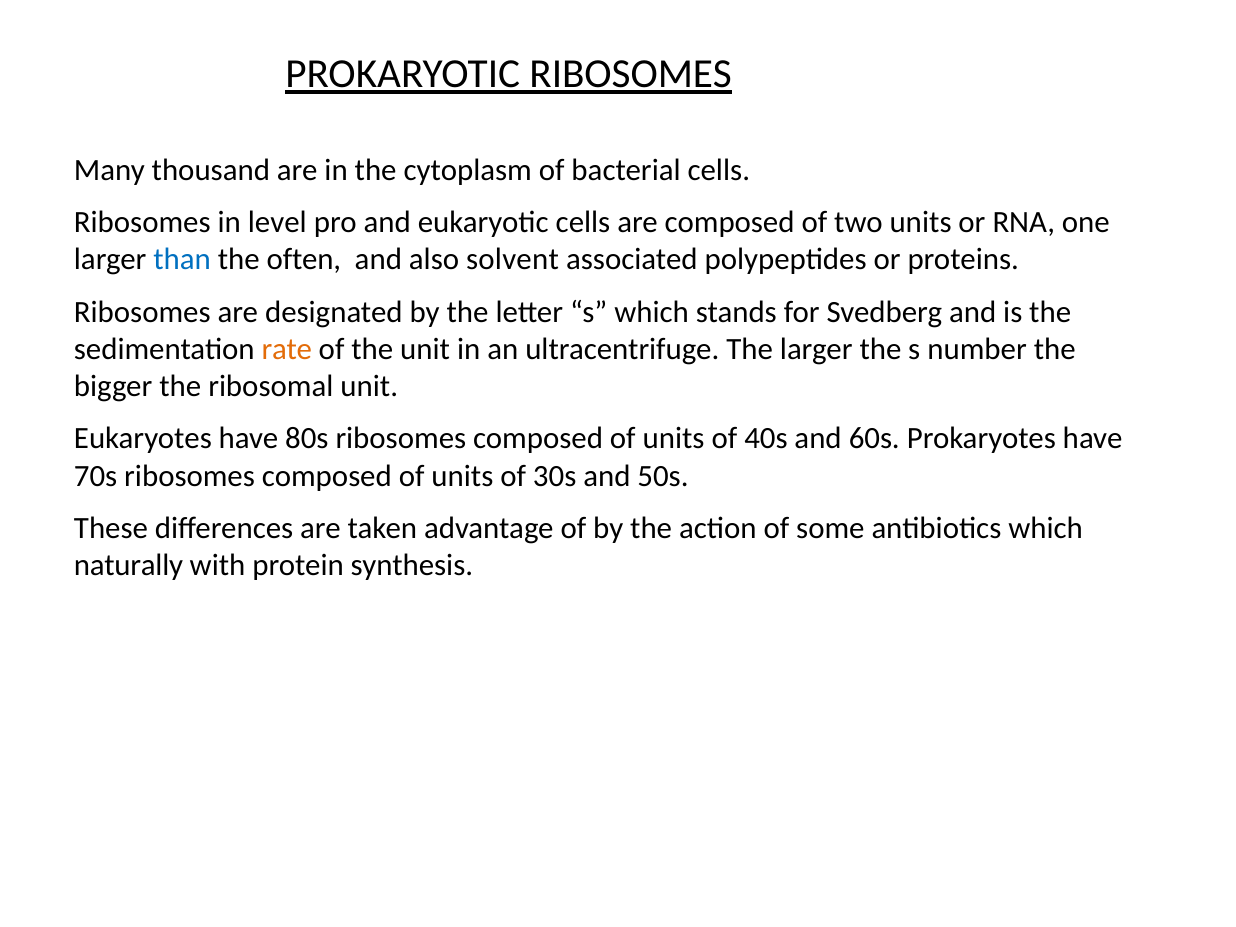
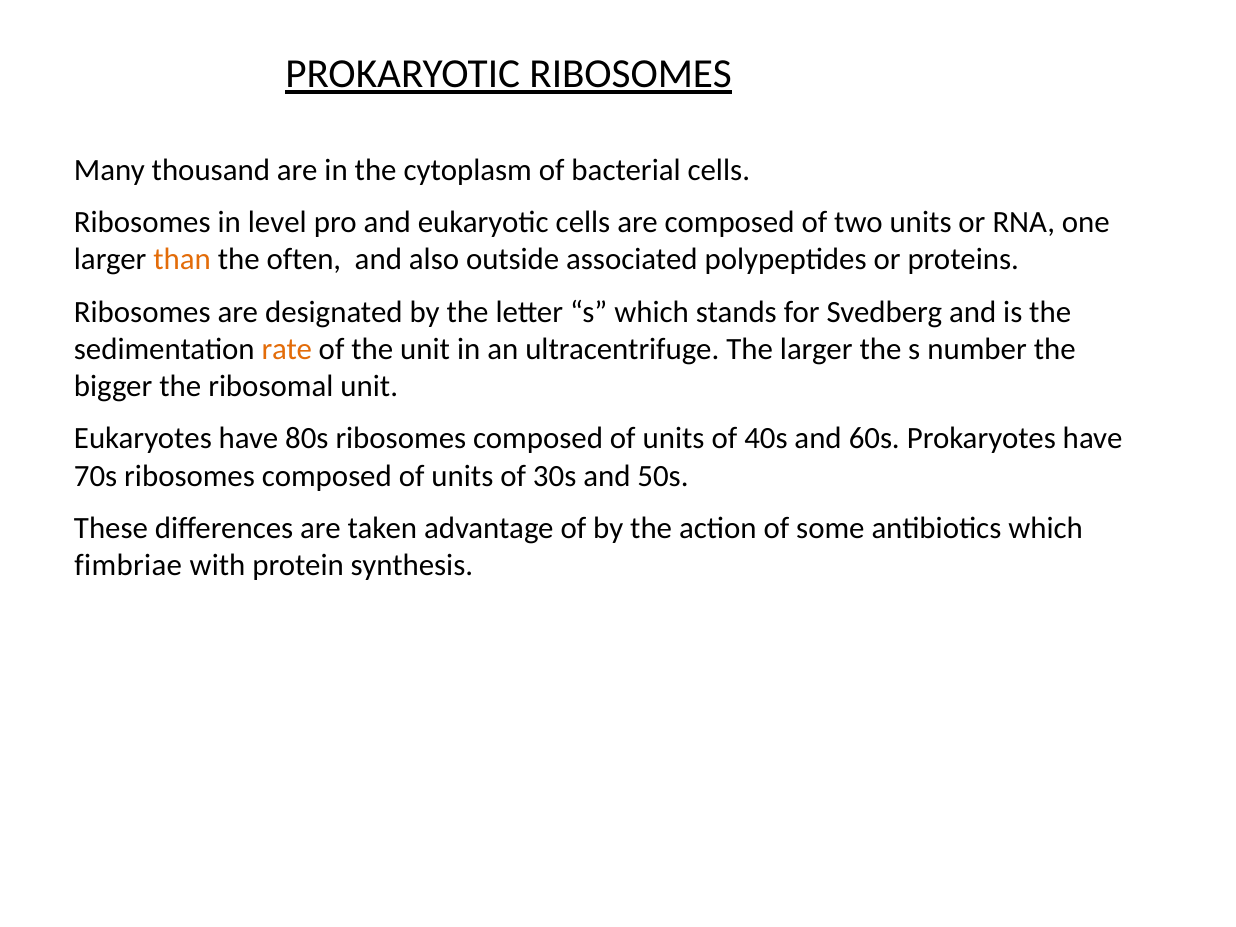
than colour: blue -> orange
solvent: solvent -> outside
naturally: naturally -> fimbriae
